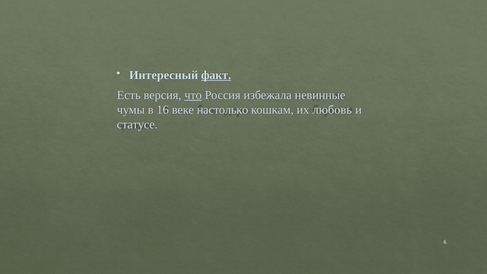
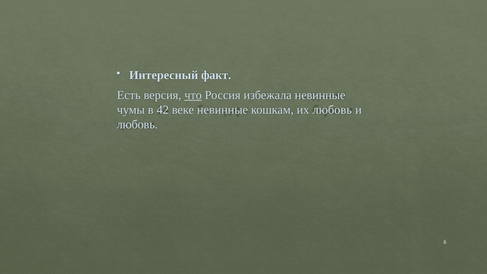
факт underline: present -> none
16: 16 -> 42
веке настолько: настолько -> невинные
статусе at (137, 124): статусе -> любовь
